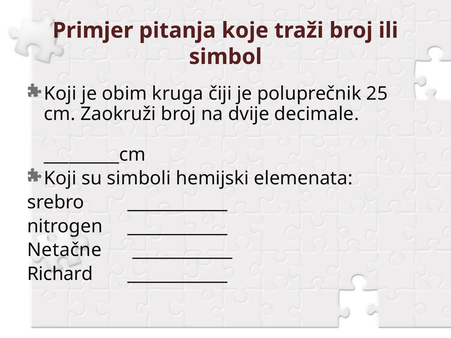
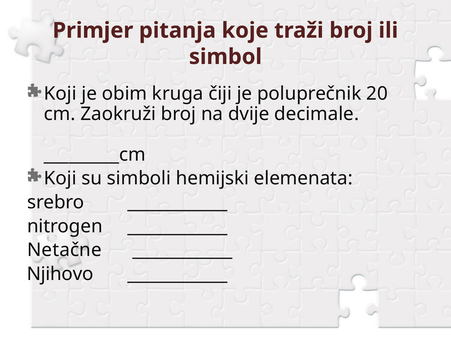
25: 25 -> 20
Richard: Richard -> Njihovo
